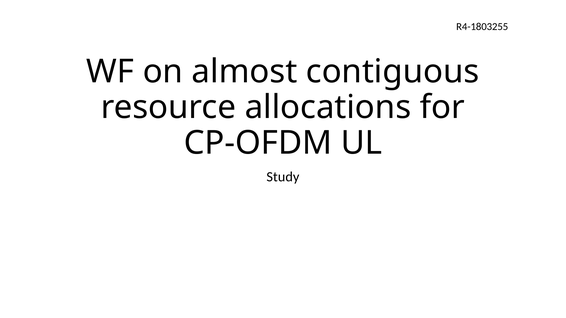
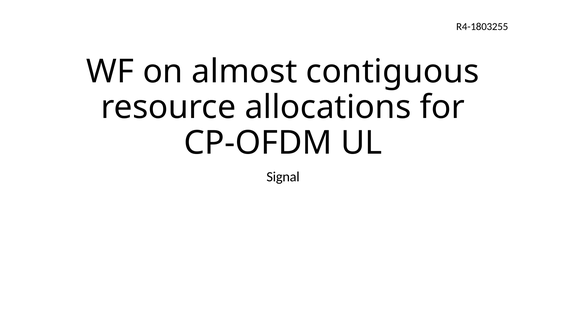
Study: Study -> Signal
